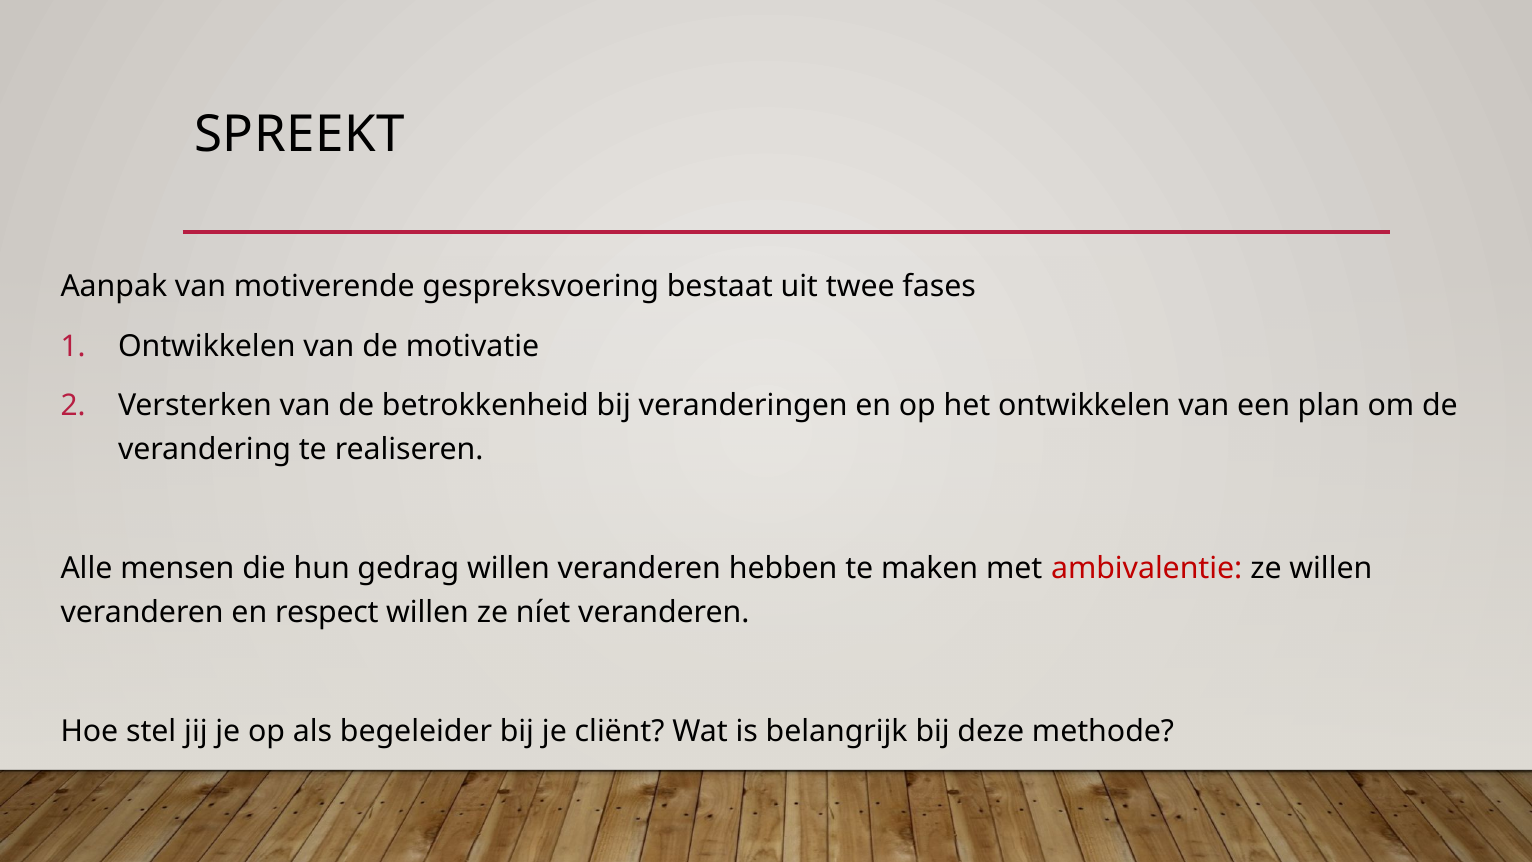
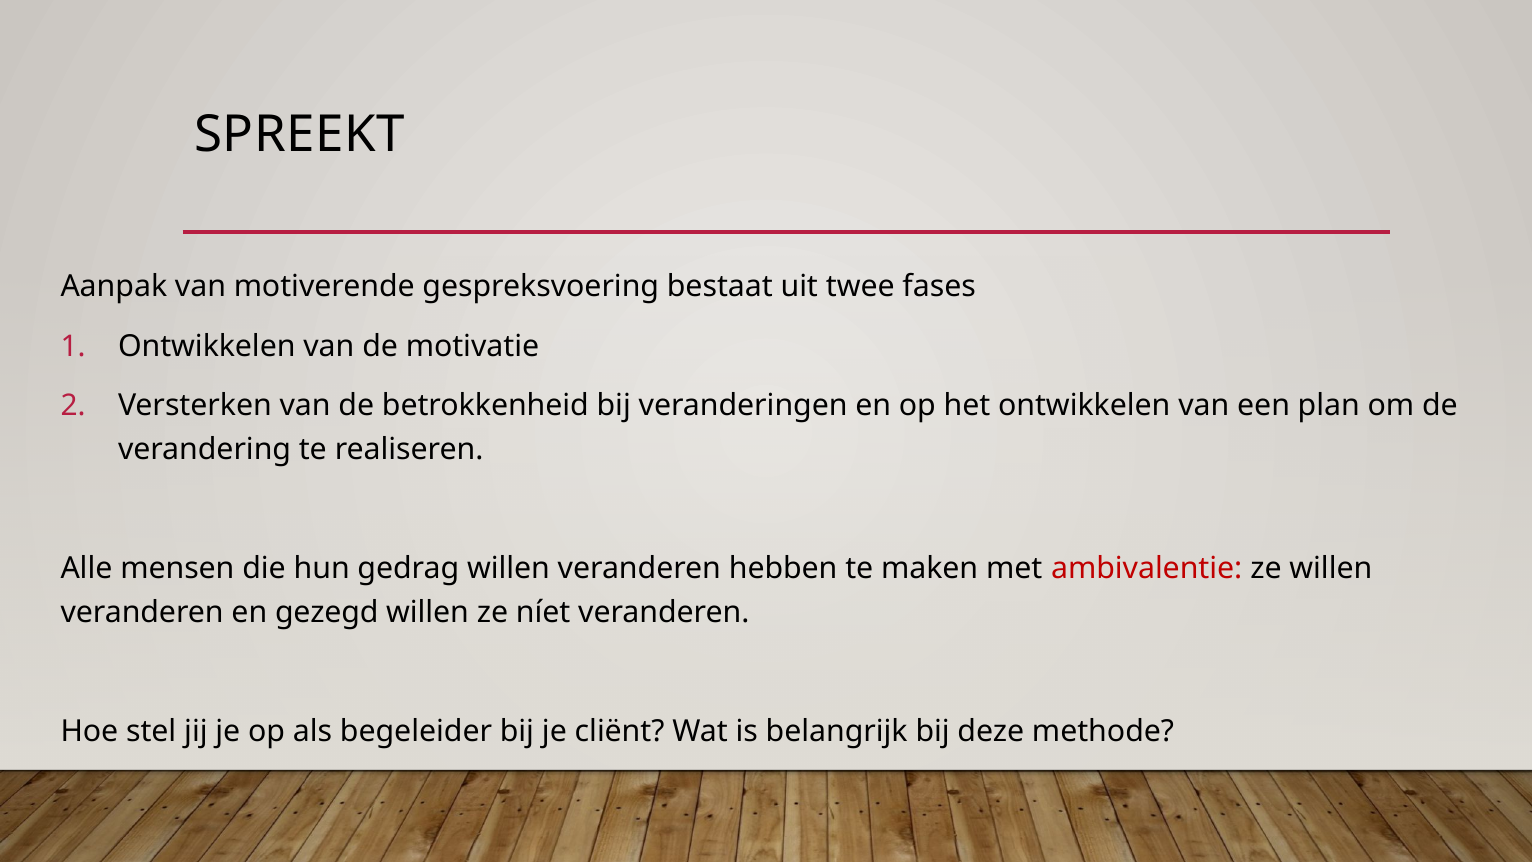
respect: respect -> gezegd
